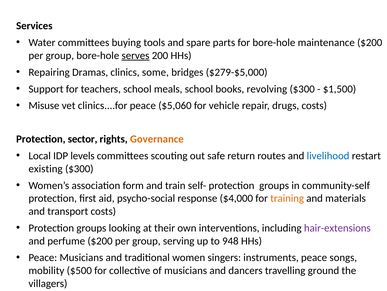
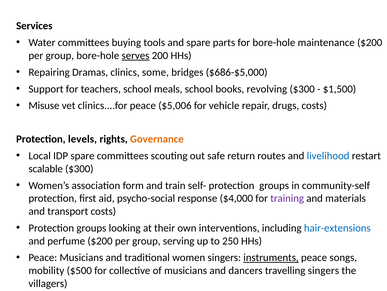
$279-$5,000: $279-$5,000 -> $686-$5,000
$5,060: $5,060 -> $5,006
sector: sector -> levels
IDP levels: levels -> spare
existing: existing -> scalable
training colour: orange -> purple
hair-extensions colour: purple -> blue
948: 948 -> 250
instruments underline: none -> present
travelling ground: ground -> singers
